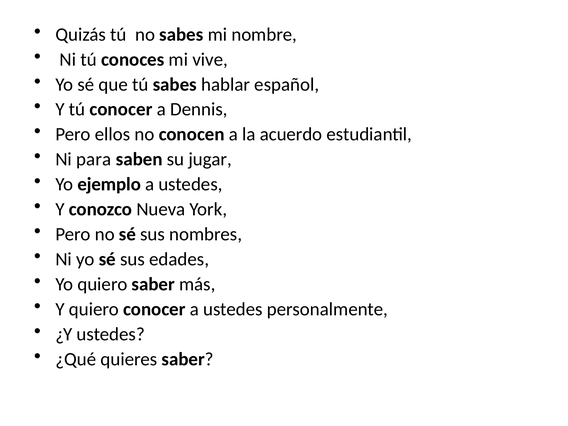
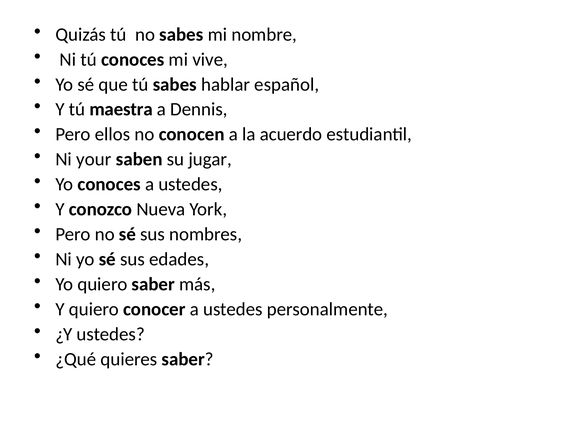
tú conocer: conocer -> maestra
para: para -> your
Yo ejemplo: ejemplo -> conoces
